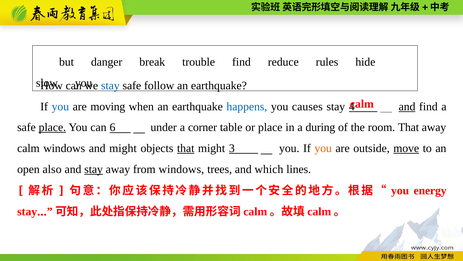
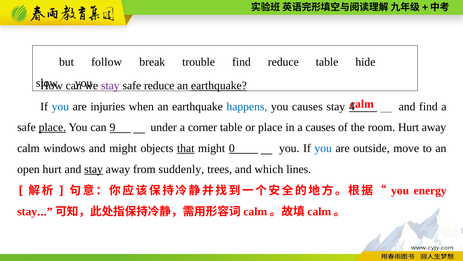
danger: danger -> follow
reduce rules: rules -> table
stay at (110, 86) colour: blue -> purple
safe follow: follow -> reduce
earthquake at (219, 86) underline: none -> present
moving: moving -> injuries
and at (407, 106) underline: present -> none
6: 6 -> 9
a during: during -> causes
room That: That -> Hurt
3: 3 -> 0
you at (323, 148) colour: orange -> blue
move underline: present -> none
open also: also -> hurt
from windows: windows -> suddenly
